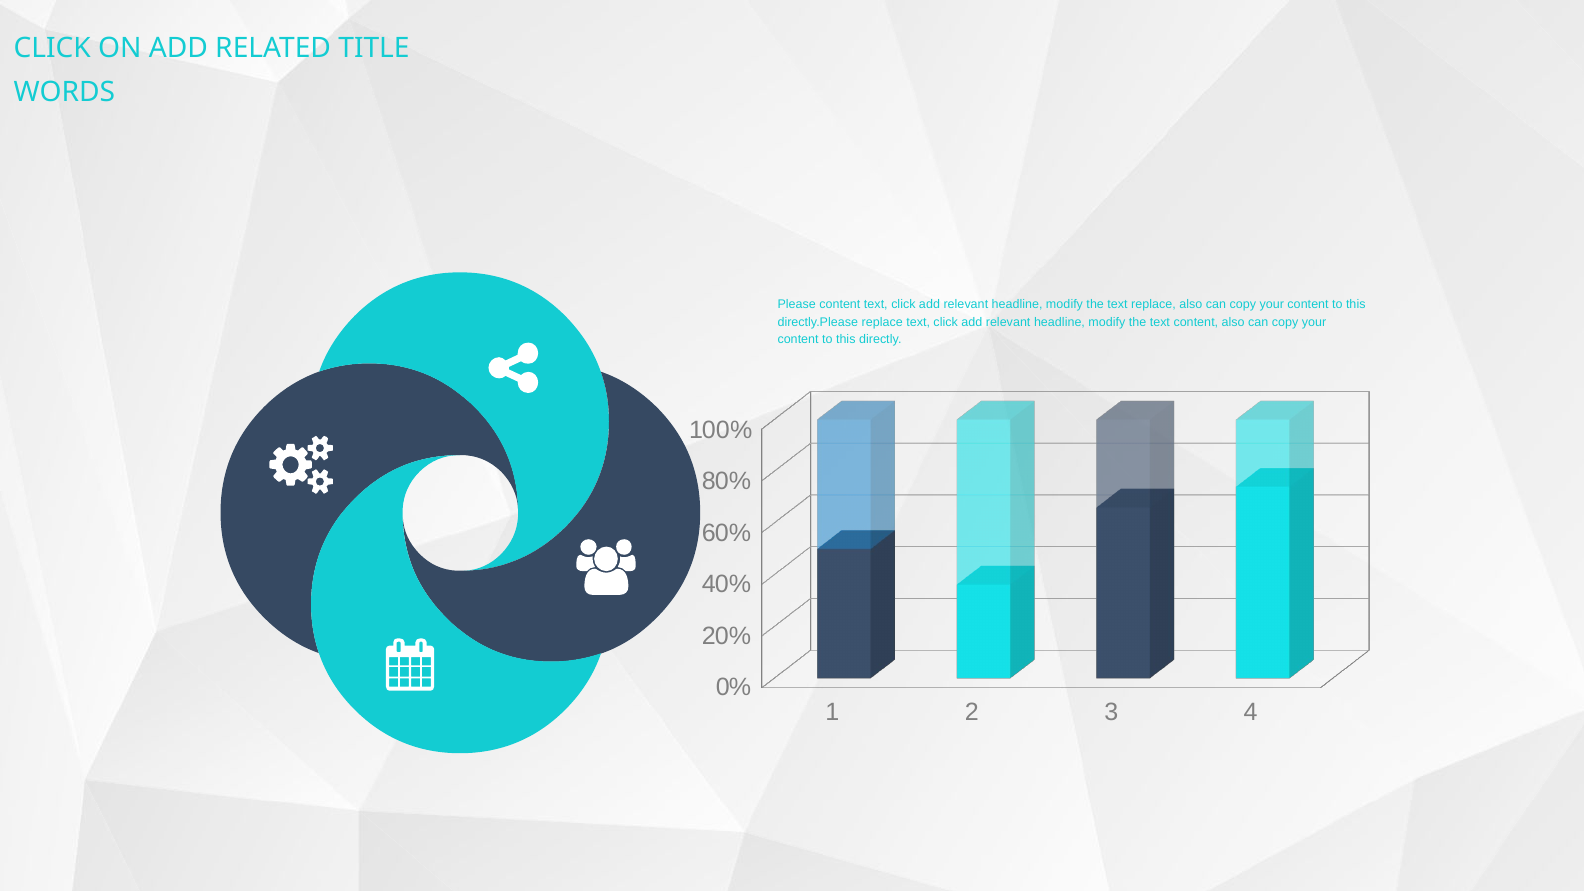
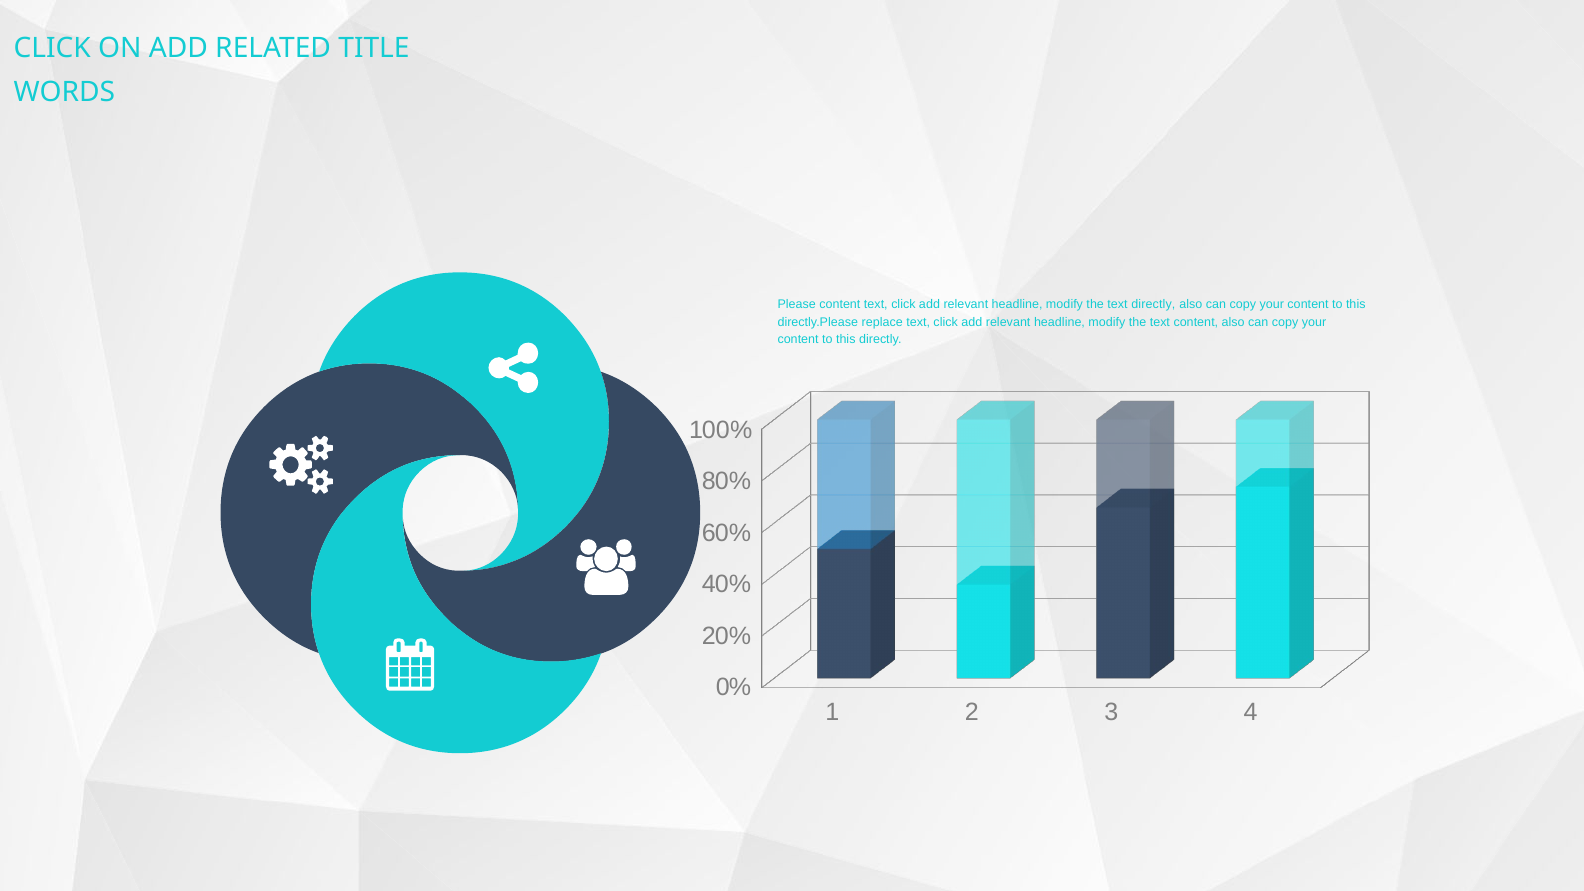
text replace: replace -> directly
